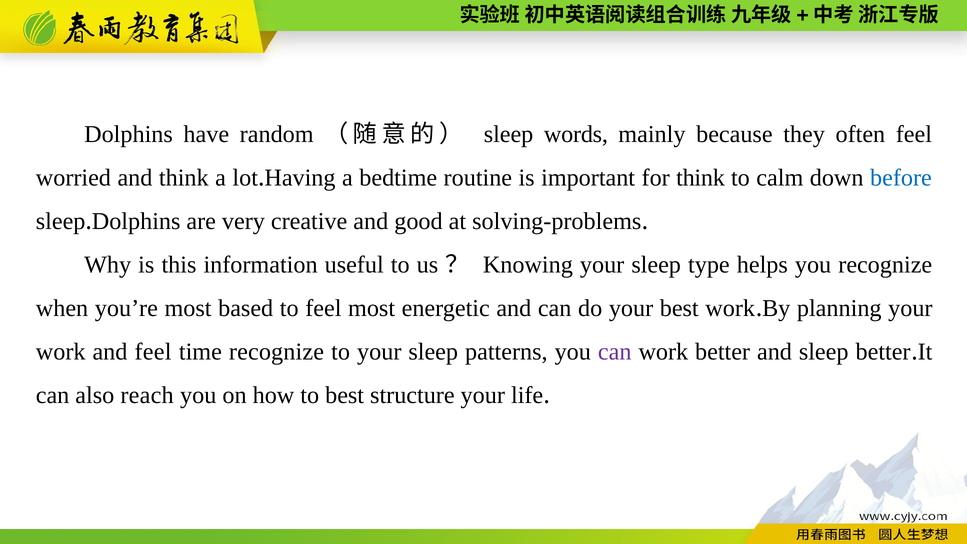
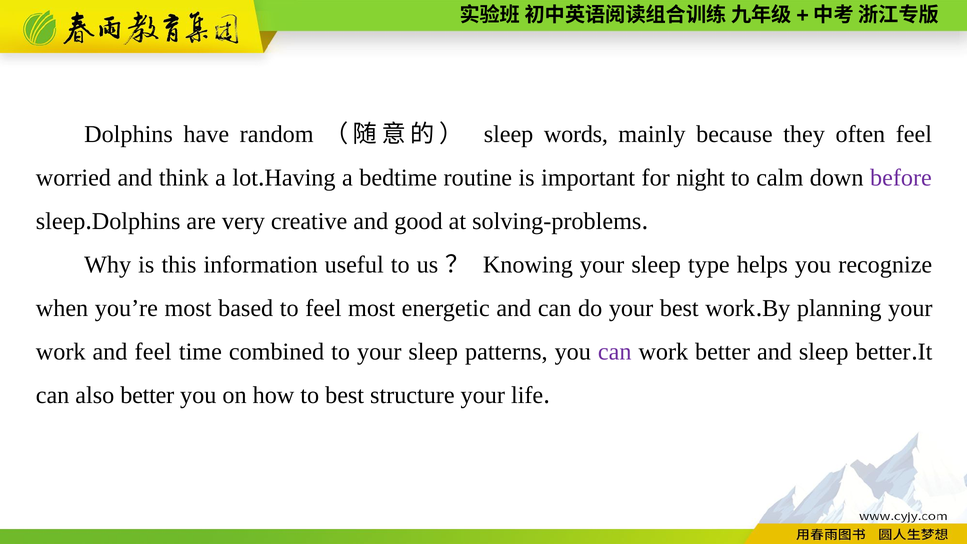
for think: think -> night
before colour: blue -> purple
time recognize: recognize -> combined
also reach: reach -> better
